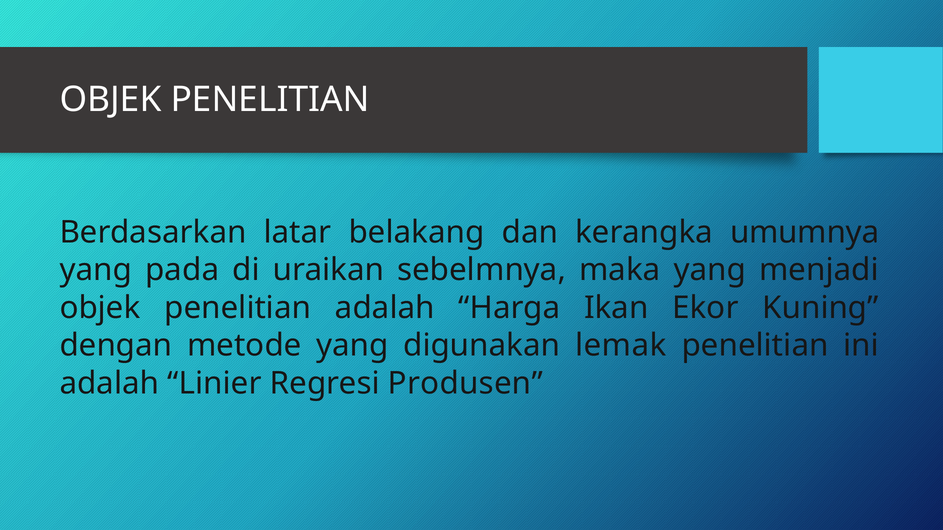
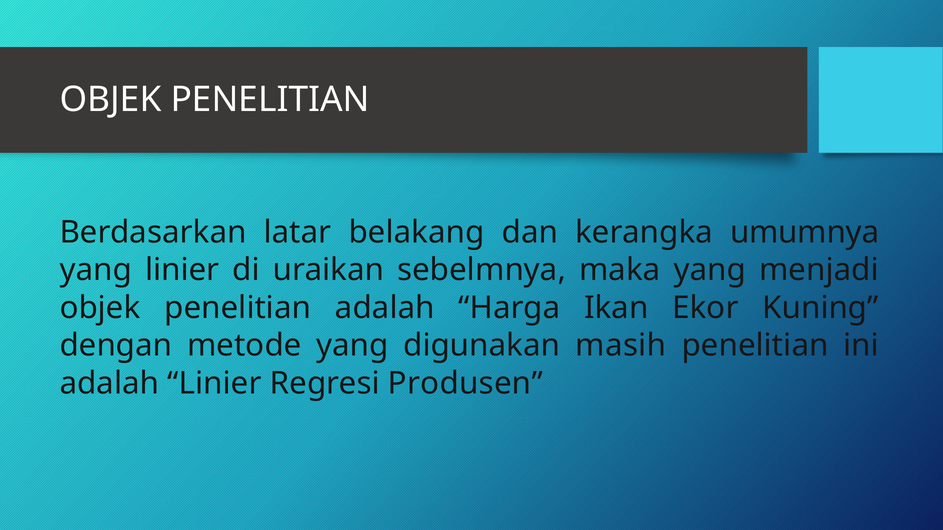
yang pada: pada -> linier
lemak: lemak -> masih
